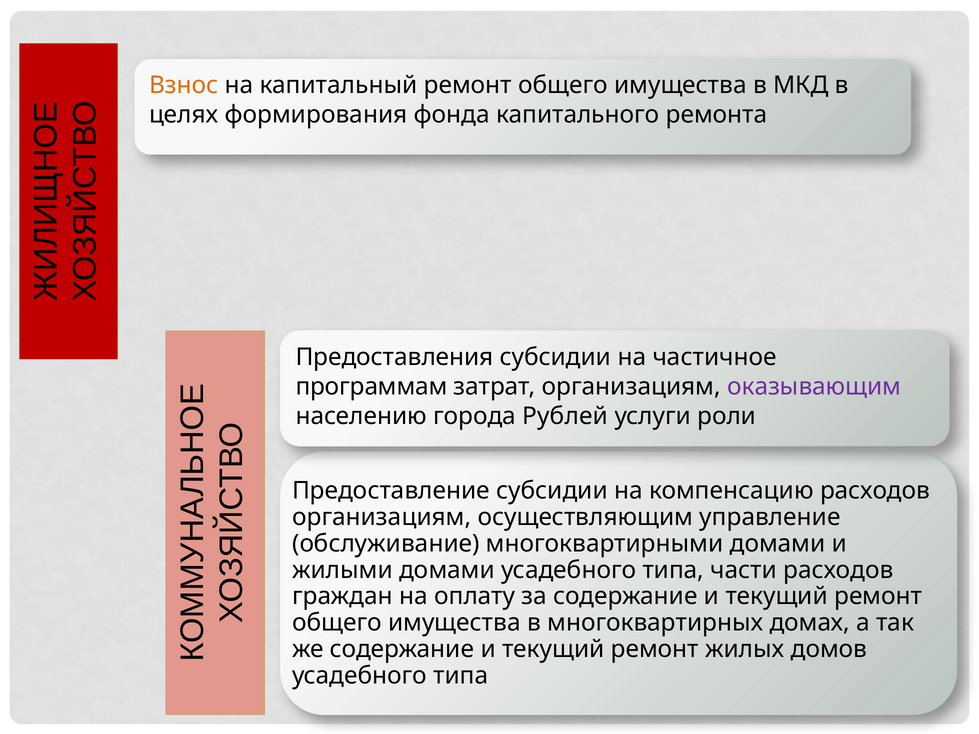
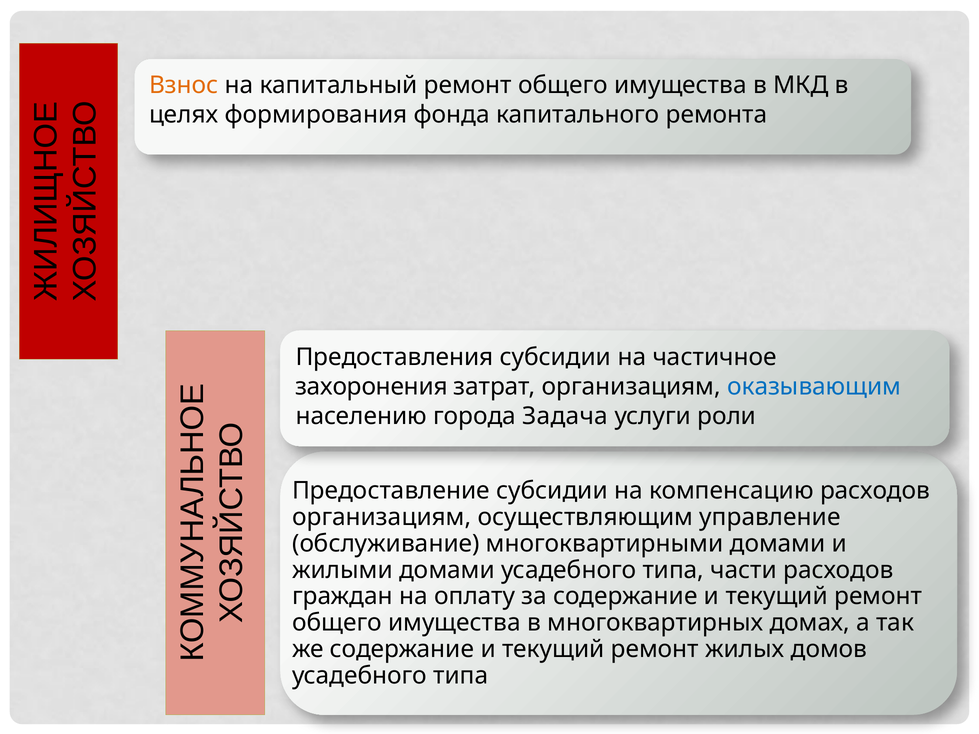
программам: программам -> захоронения
оказывающим colour: purple -> blue
Рублей: Рублей -> Задача
